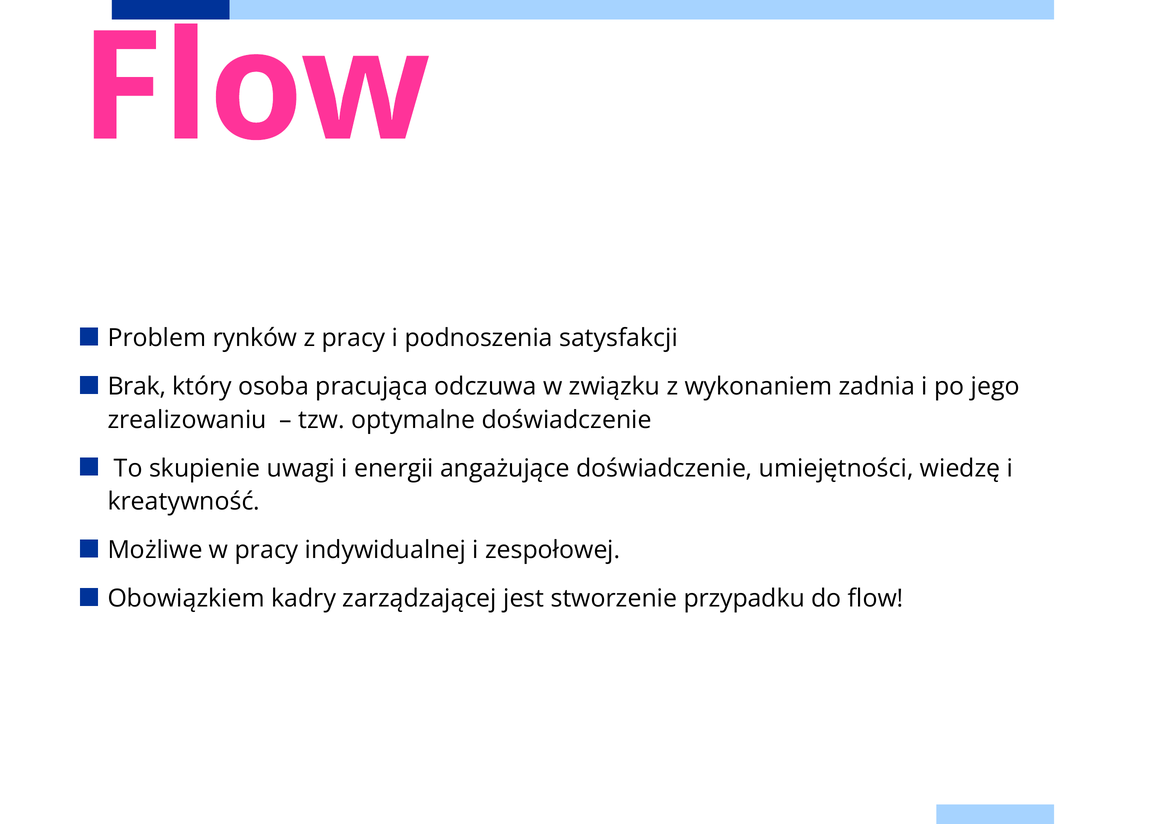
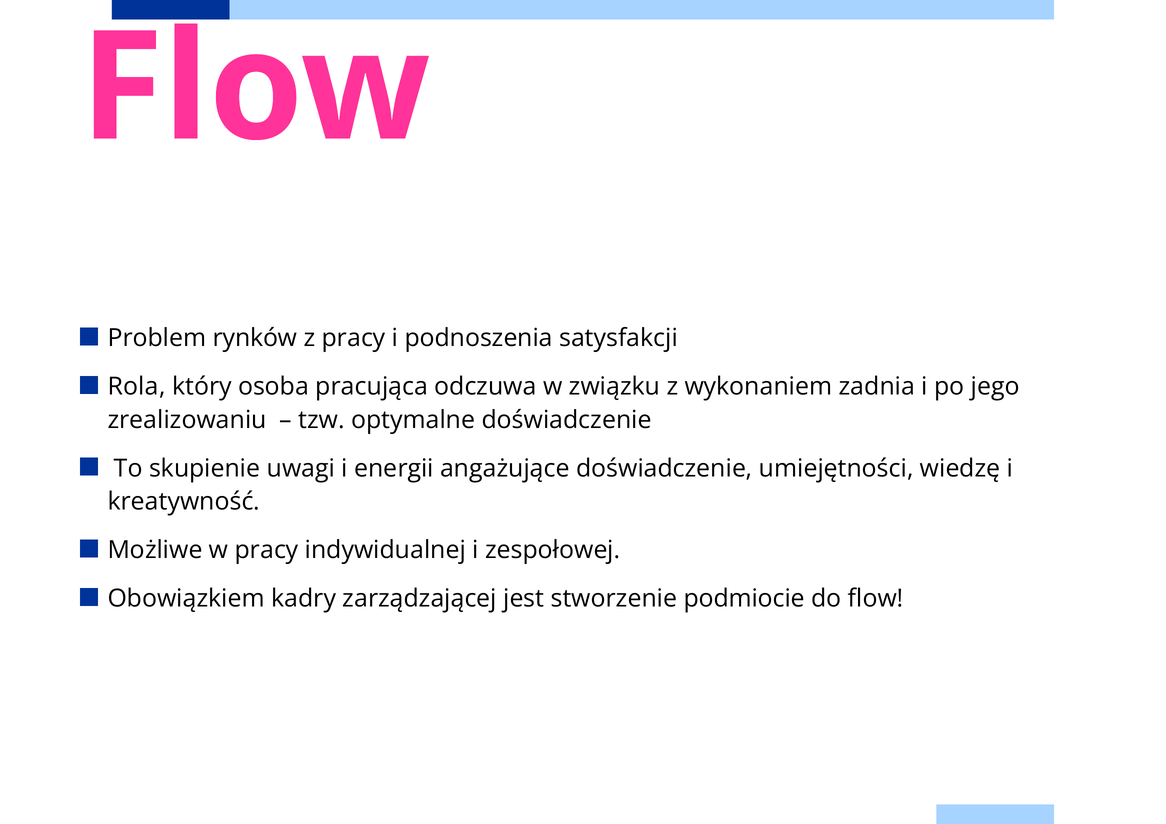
Brak: Brak -> Rola
przypadku: przypadku -> podmiocie
